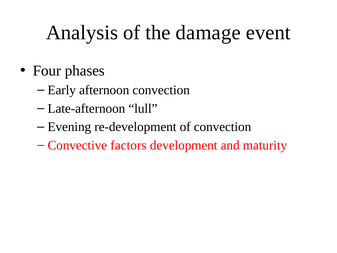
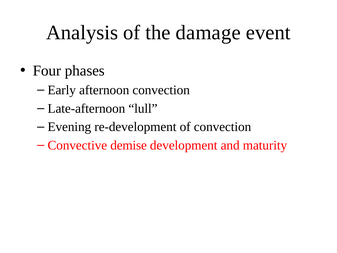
factors: factors -> demise
